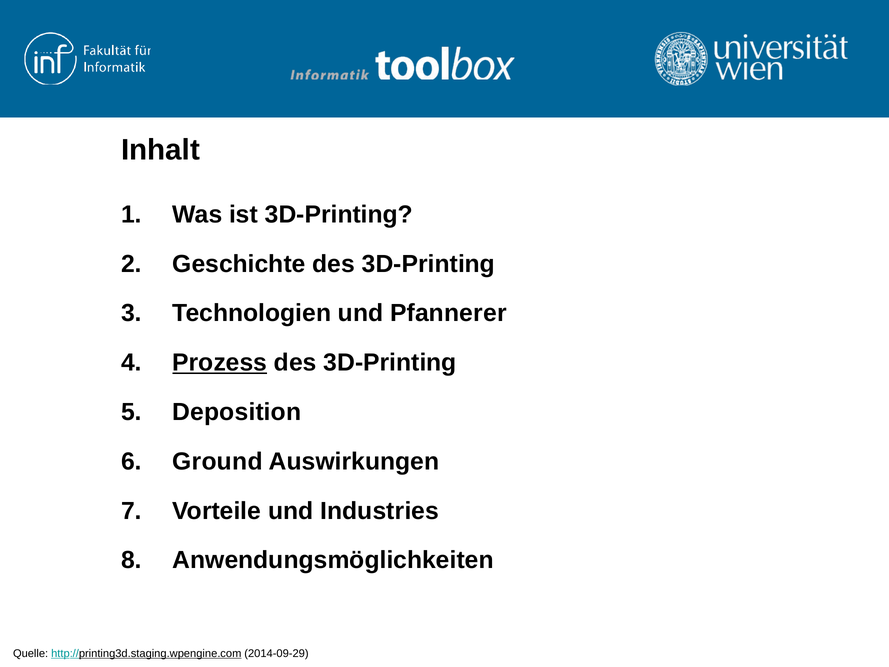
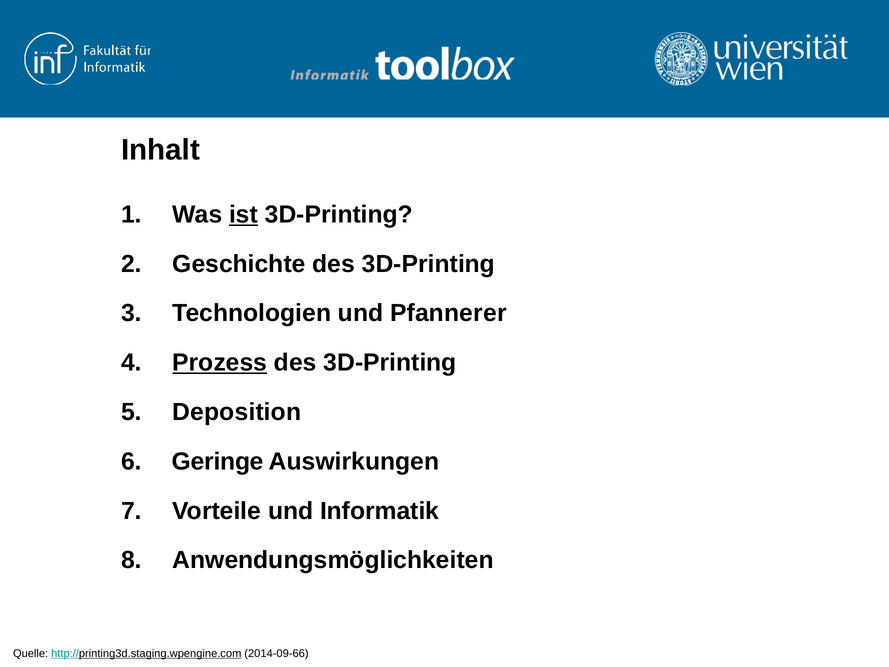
ist underline: none -> present
Ground: Ground -> Geringe
Industries: Industries -> Informatik
2014-09-29: 2014-09-29 -> 2014-09-66
